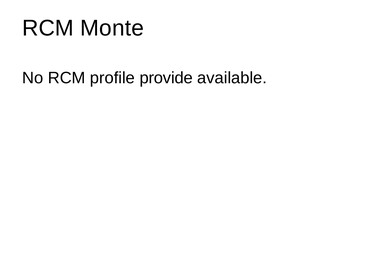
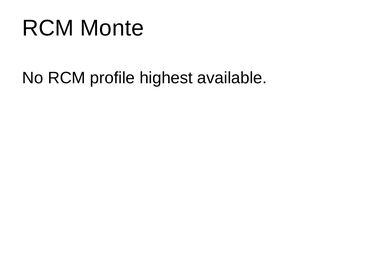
provide: provide -> highest
